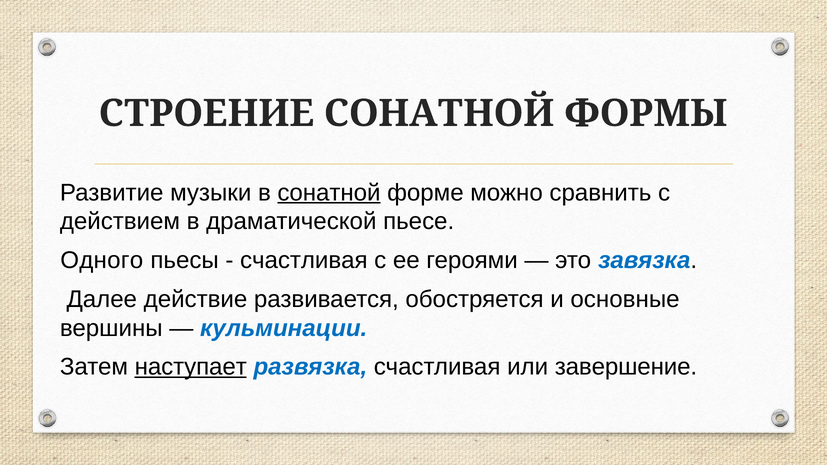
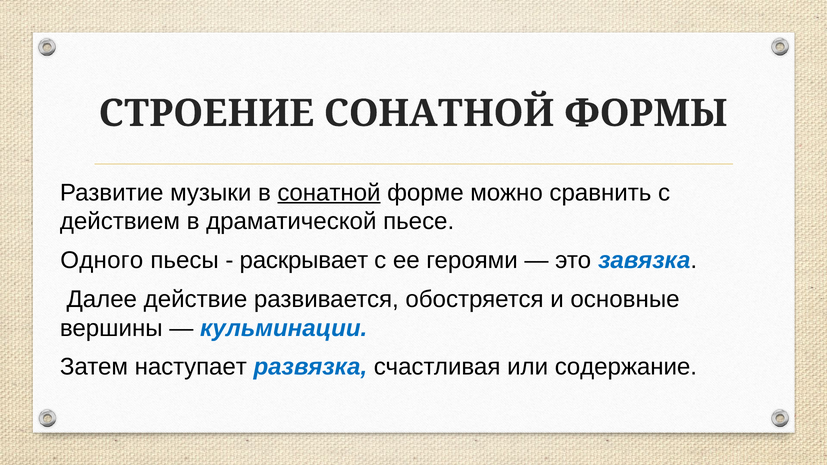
счастливая at (304, 260): счастливая -> раскрывает
наступает underline: present -> none
завершение: завершение -> содержание
